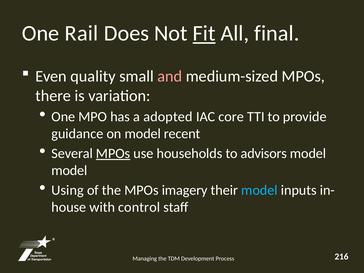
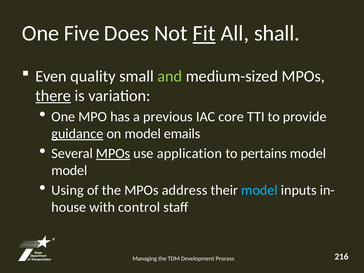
Rail: Rail -> Five
final: final -> shall
and colour: pink -> light green
there underline: none -> present
adopted: adopted -> previous
guidance underline: none -> present
recent: recent -> emails
households: households -> application
advisors: advisors -> pertains
imagery: imagery -> address
